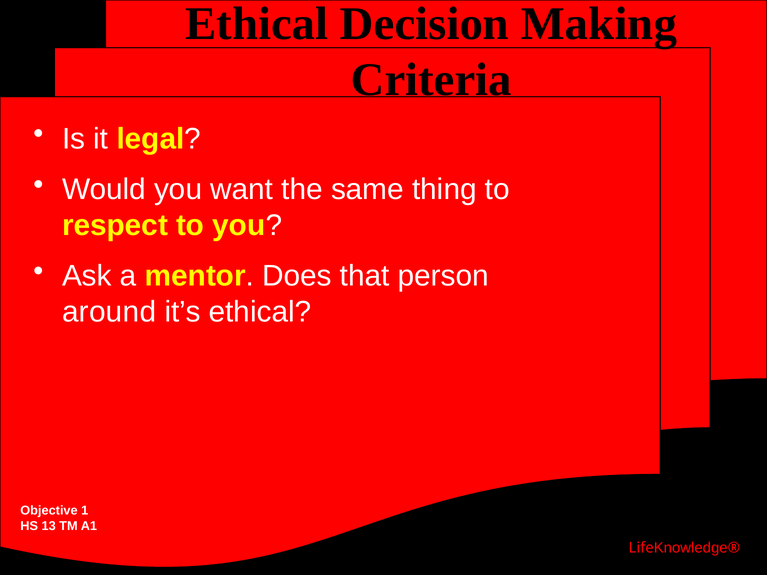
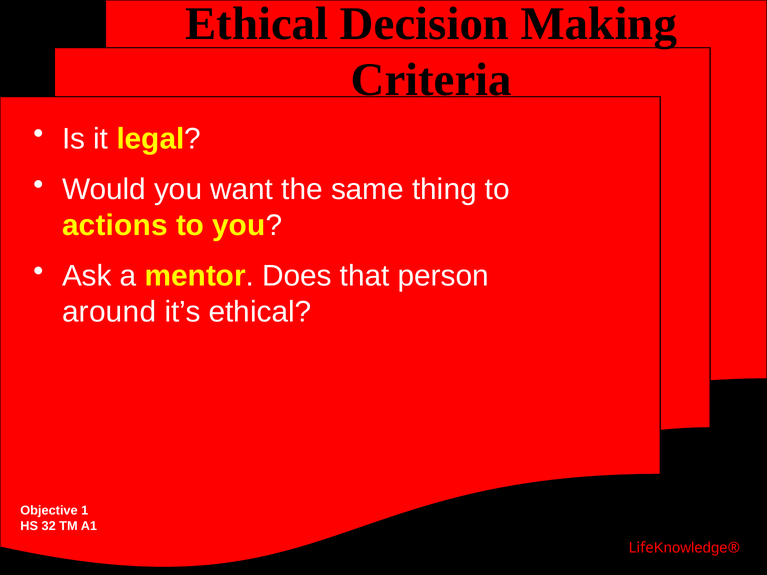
respect: respect -> actions
13: 13 -> 32
